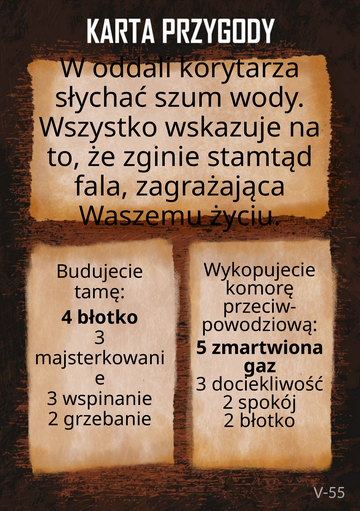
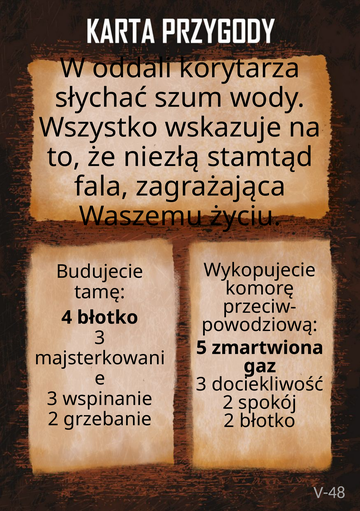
zginie: zginie -> niezłą
V-55: V-55 -> V-48
